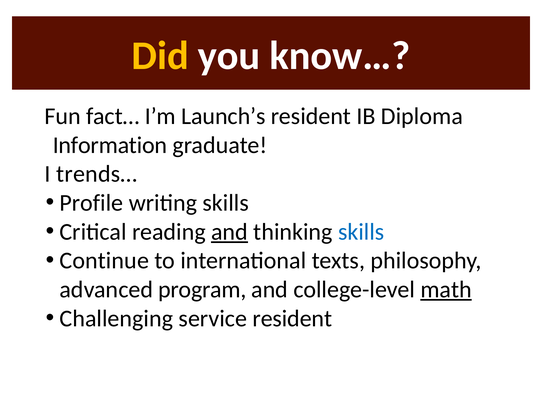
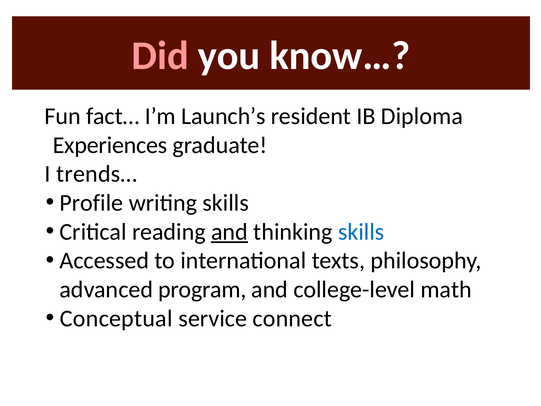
Did colour: yellow -> pink
Information: Information -> Experiences
Continue: Continue -> Accessed
math underline: present -> none
Challenging: Challenging -> Conceptual
service resident: resident -> connect
